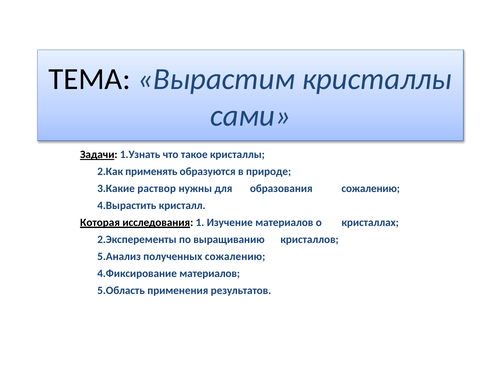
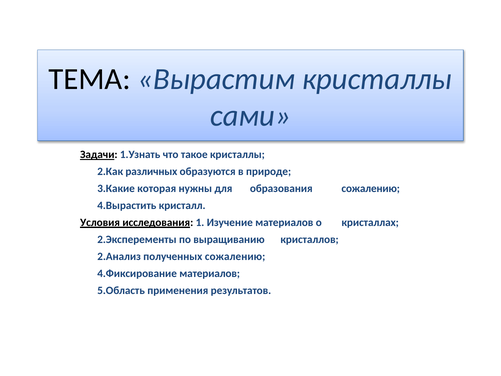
применять: применять -> различных
раствор: раствор -> которая
Которая: Которая -> Условия
5.Анализ: 5.Анализ -> 2.Анализ
